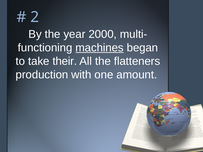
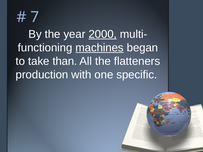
2: 2 -> 7
2000 underline: none -> present
their: their -> than
amount: amount -> specific
